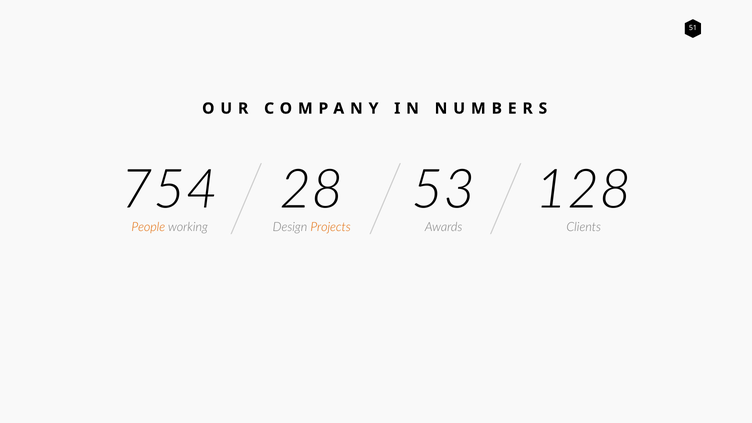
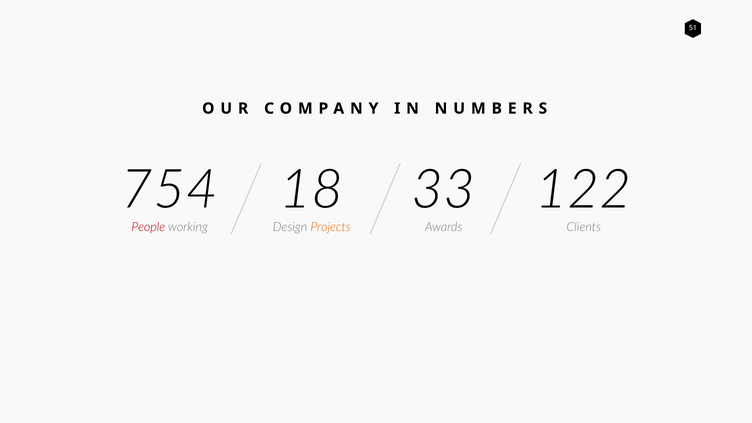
People colour: orange -> red
28: 28 -> 18
53: 53 -> 33
128: 128 -> 122
